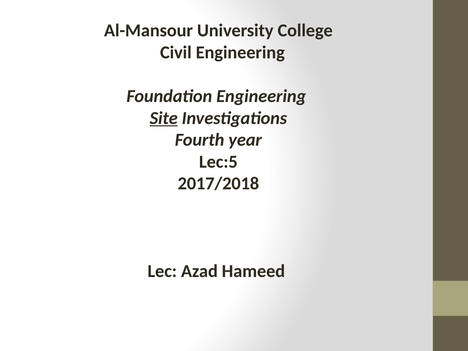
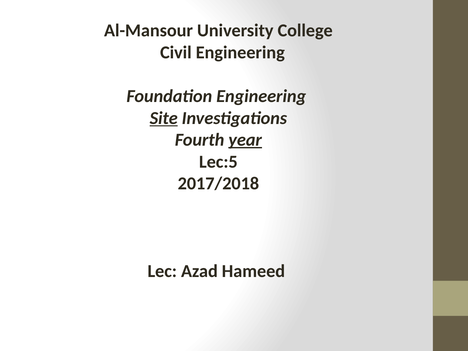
year underline: none -> present
